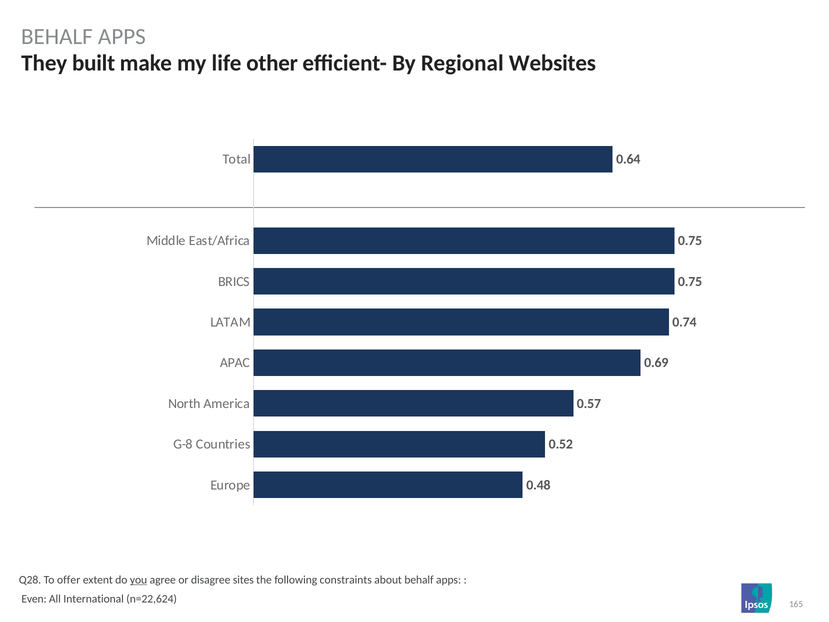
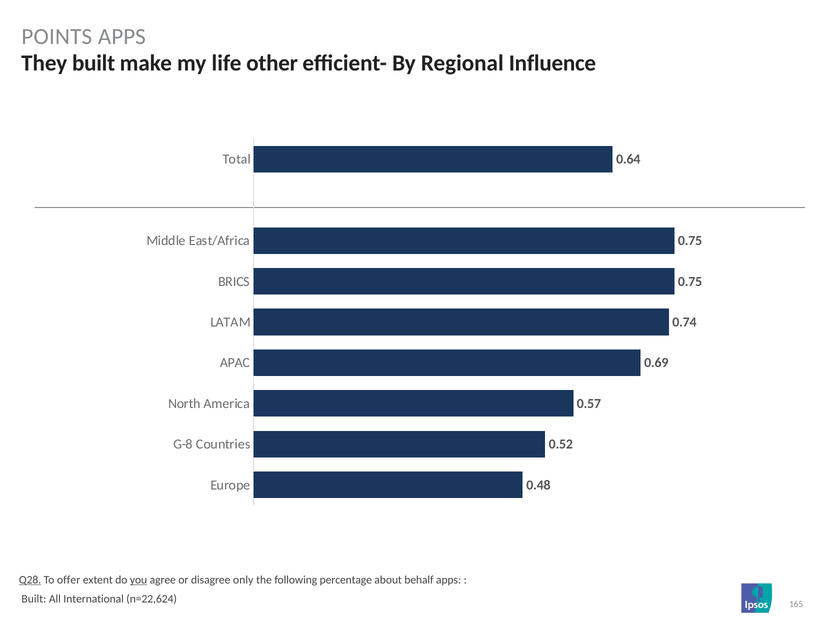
BEHALF at (57, 36): BEHALF -> POINTS
Websites: Websites -> Influence
Q28 underline: none -> present
sites: sites -> only
constraints: constraints -> percentage
Even at (34, 598): Even -> Built
